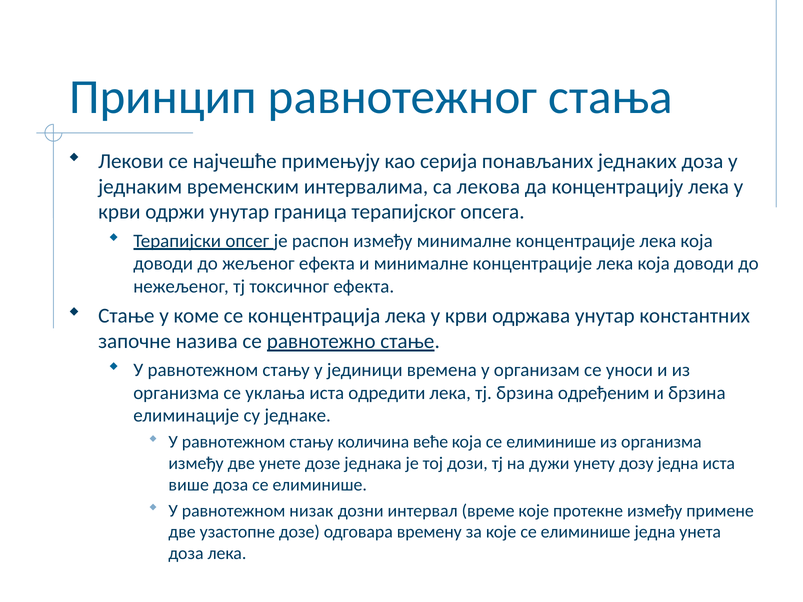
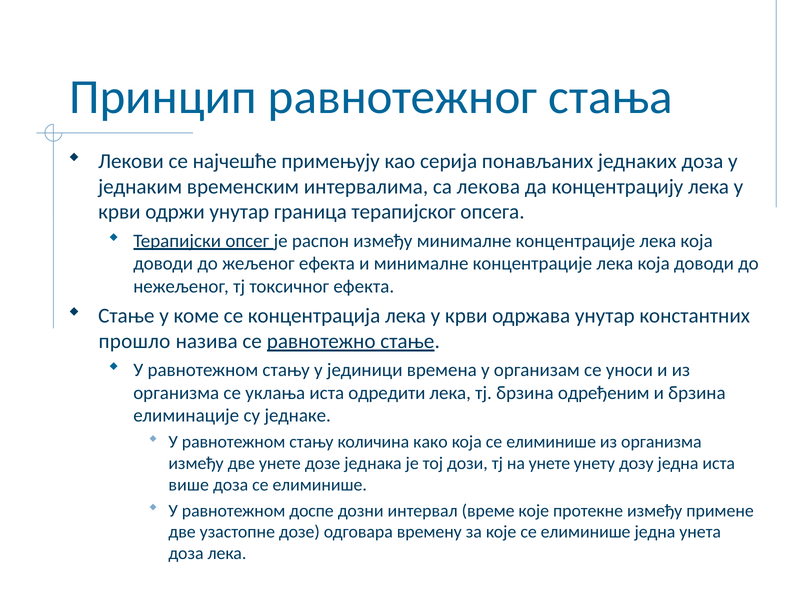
започне: започне -> прошло
веће: веће -> како
на дужи: дужи -> унете
низак: низак -> доспе
